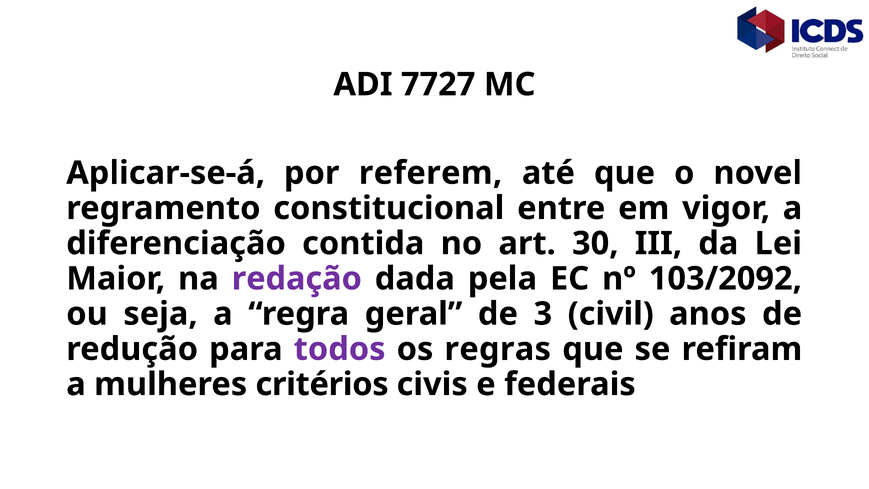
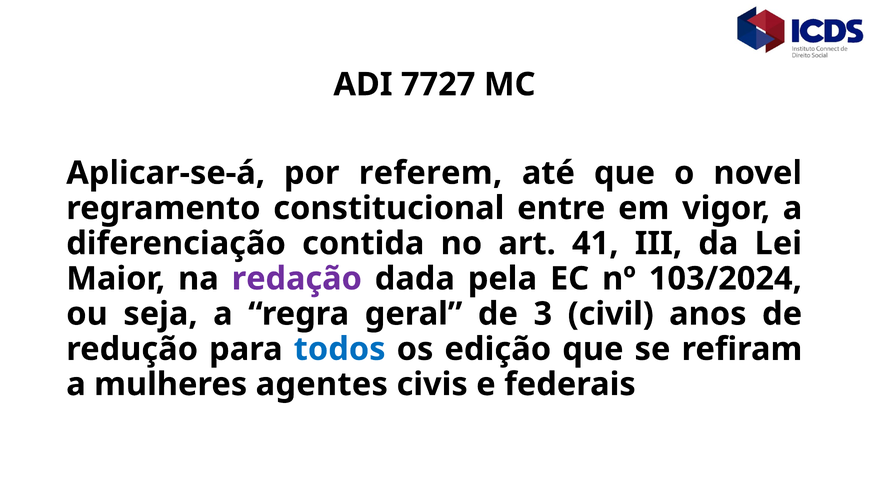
30: 30 -> 41
103/2092: 103/2092 -> 103/2024
todos colour: purple -> blue
regras: regras -> edição
critérios: critérios -> agentes
